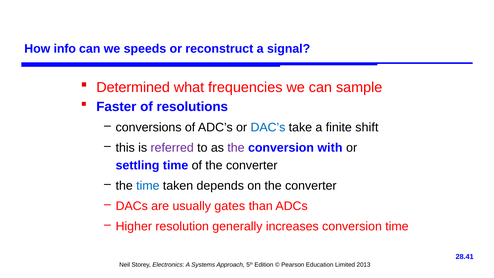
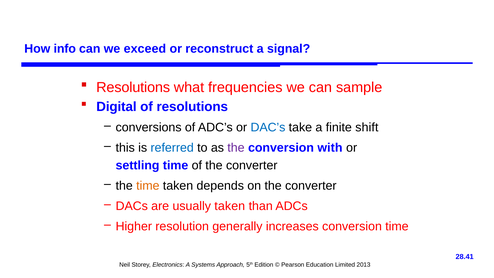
speeds: speeds -> exceed
Determined at (133, 87): Determined -> Resolutions
Faster: Faster -> Digital
referred colour: purple -> blue
time at (148, 186) colour: blue -> orange
usually gates: gates -> taken
